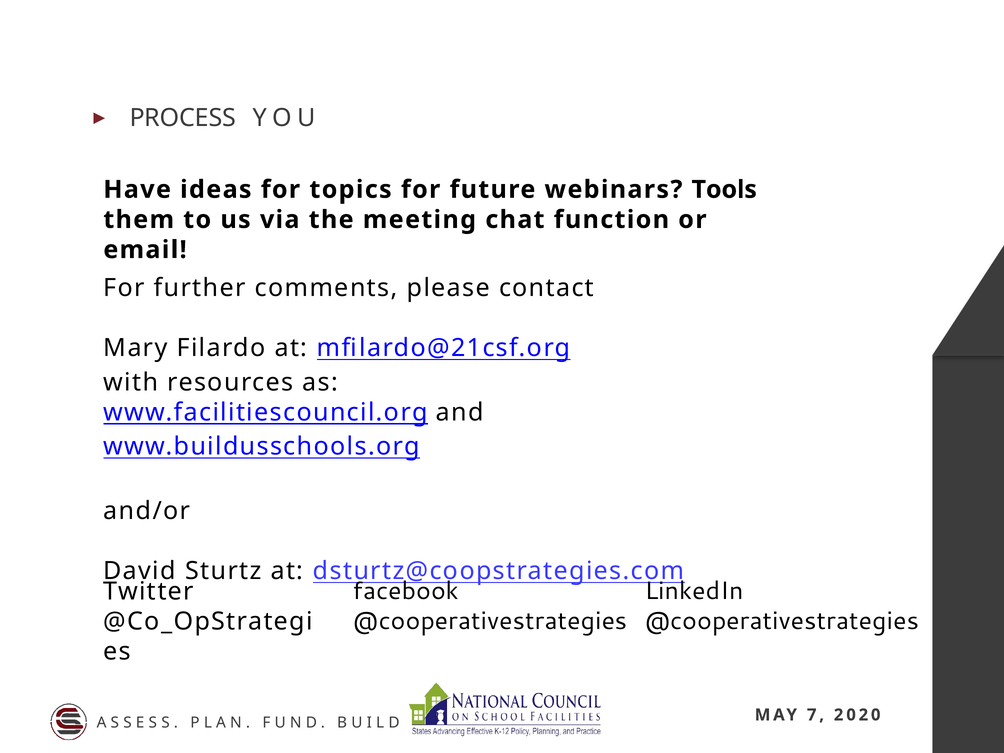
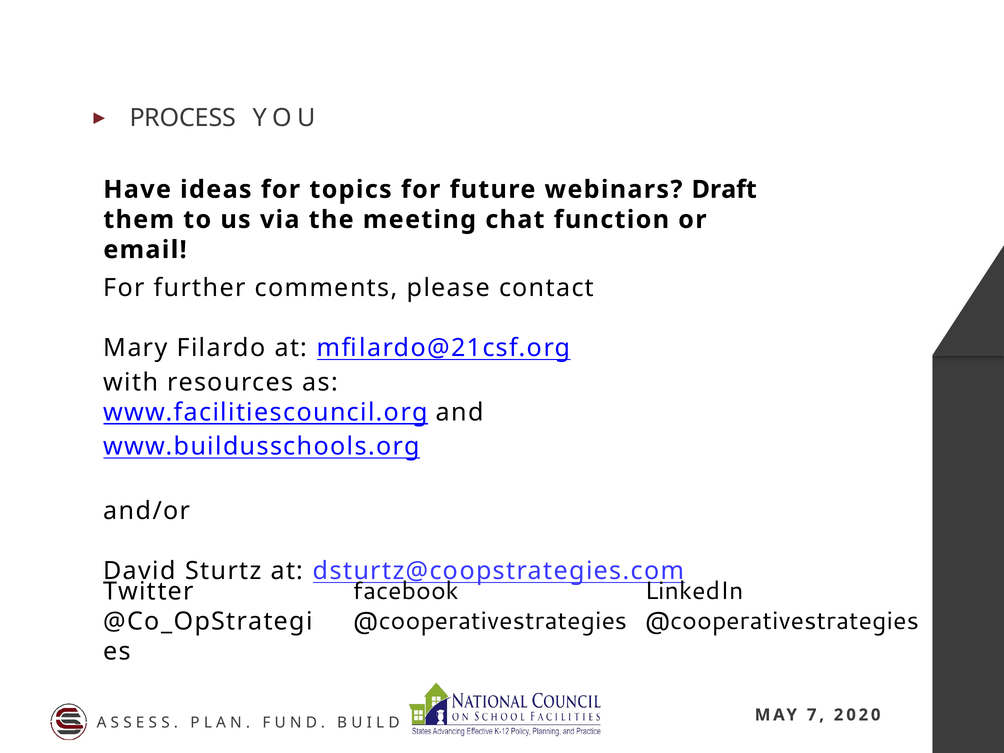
Tools: Tools -> Draft
